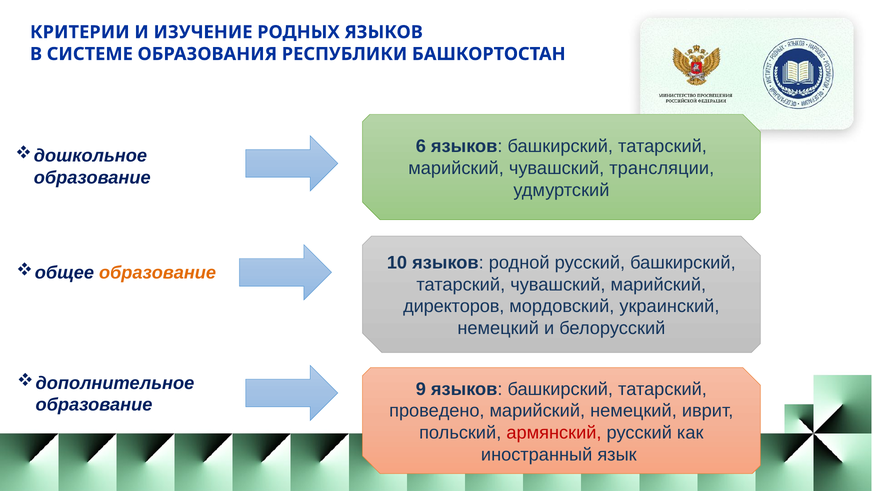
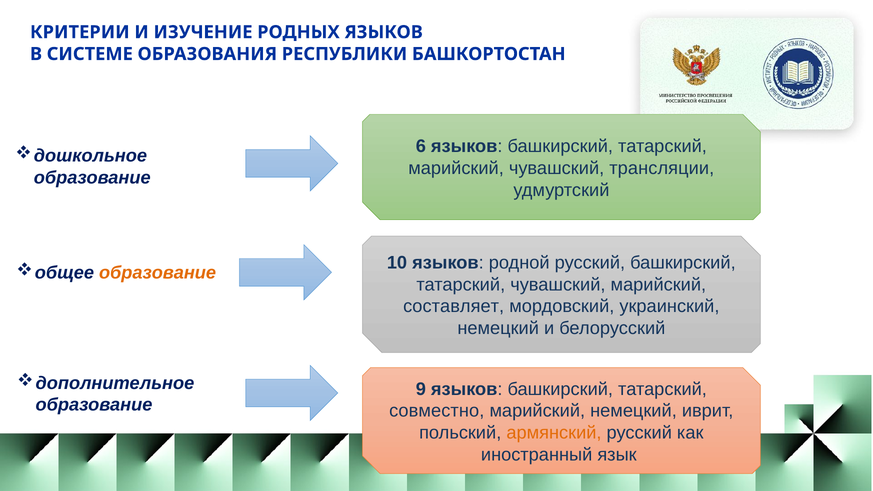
директоров: директоров -> составляет
проведено: проведено -> совместно
армянский colour: red -> orange
